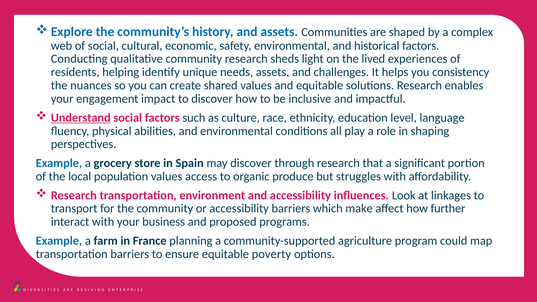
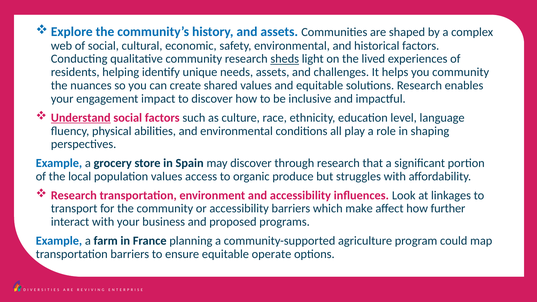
sheds underline: none -> present
you consistency: consistency -> community
poverty: poverty -> operate
